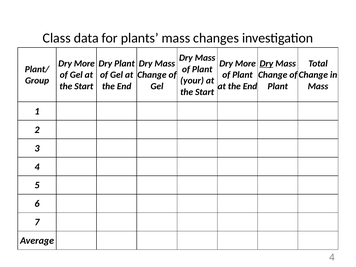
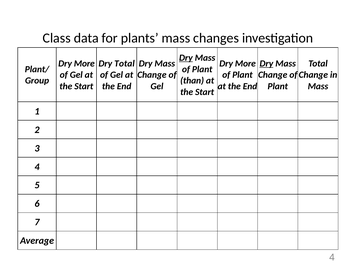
Dry at (186, 58) underline: none -> present
Dry Plant: Plant -> Total
your: your -> than
